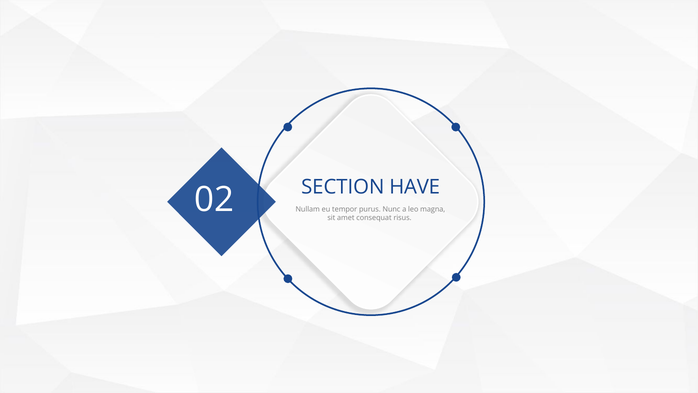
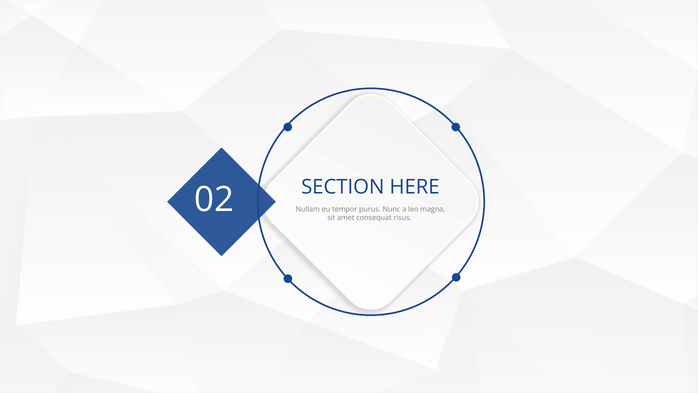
HAVE: HAVE -> HERE
